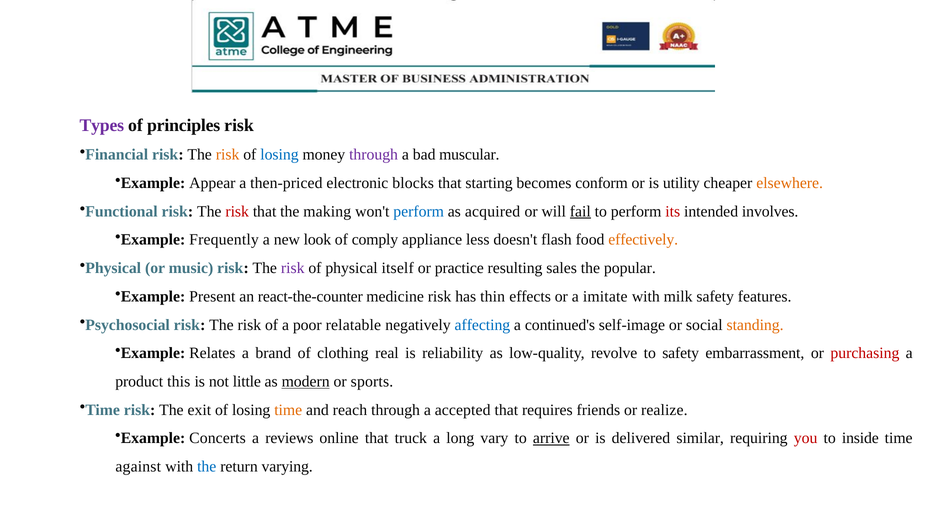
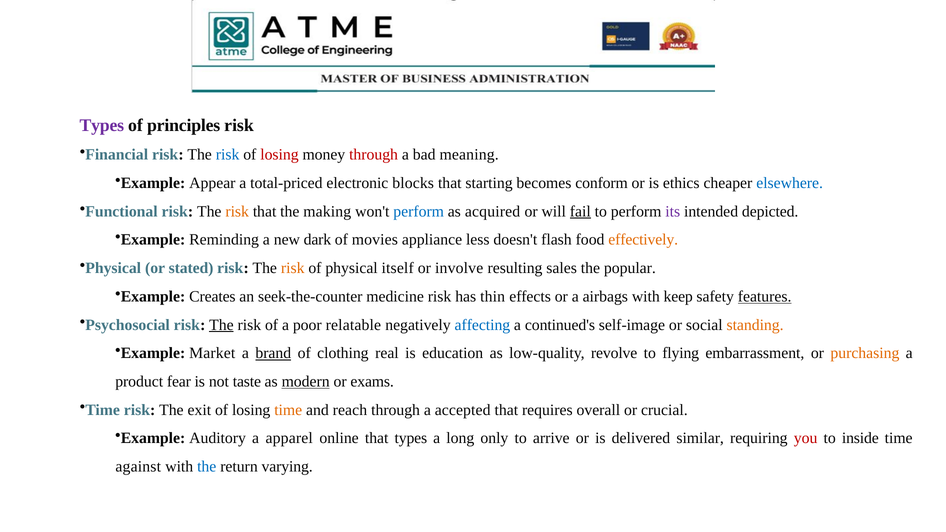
risk at (228, 155) colour: orange -> blue
losing at (279, 155) colour: blue -> red
through at (374, 155) colour: purple -> red
muscular: muscular -> meaning
then-priced: then-priced -> total-priced
utility: utility -> ethics
elsewhere colour: orange -> blue
risk at (237, 211) colour: red -> orange
its colour: red -> purple
involves: involves -> depicted
Frequently: Frequently -> Reminding
look: look -> dark
comply: comply -> movies
music: music -> stated
risk at (293, 268) colour: purple -> orange
practice: practice -> involve
Present: Present -> Creates
react-the-counter: react-the-counter -> seek-the-counter
imitate: imitate -> airbags
milk: milk -> keep
features underline: none -> present
The at (221, 325) underline: none -> present
Relates: Relates -> Market
brand underline: none -> present
reliability: reliability -> education
to safety: safety -> flying
purchasing colour: red -> orange
this: this -> fear
little: little -> taste
sports: sports -> exams
friends: friends -> overall
realize: realize -> crucial
Concerts: Concerts -> Auditory
reviews: reviews -> apparel
that truck: truck -> types
vary: vary -> only
arrive underline: present -> none
